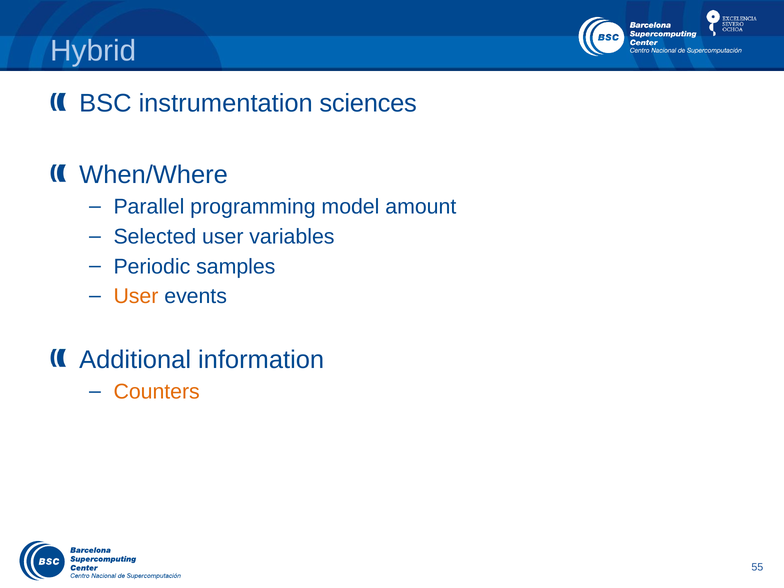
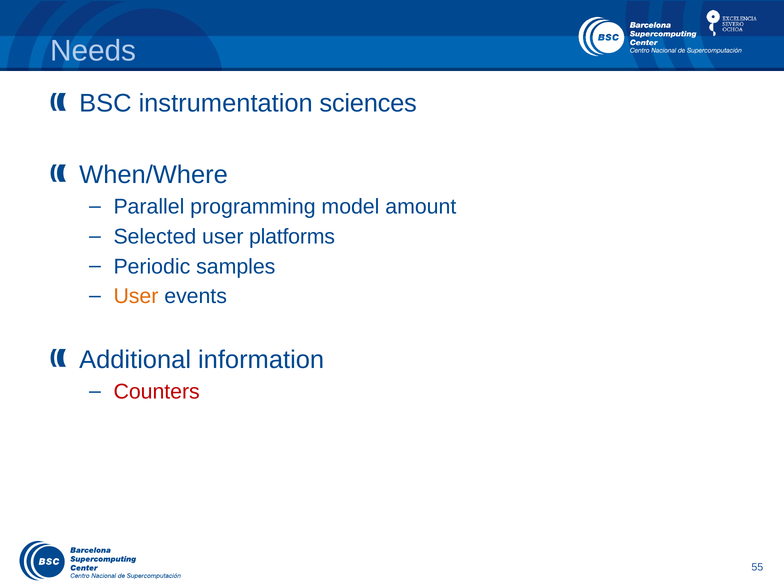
Hybrid: Hybrid -> Needs
variables: variables -> platforms
Counters colour: orange -> red
